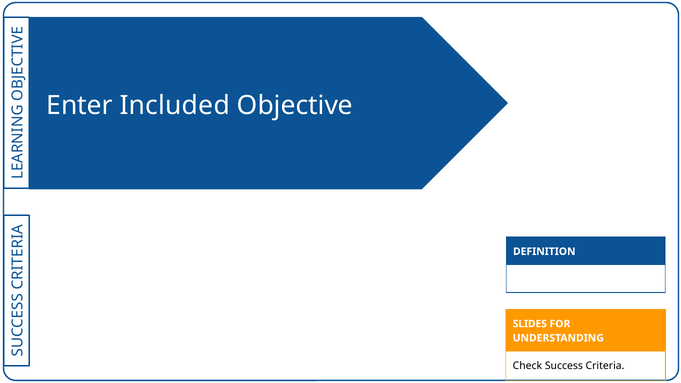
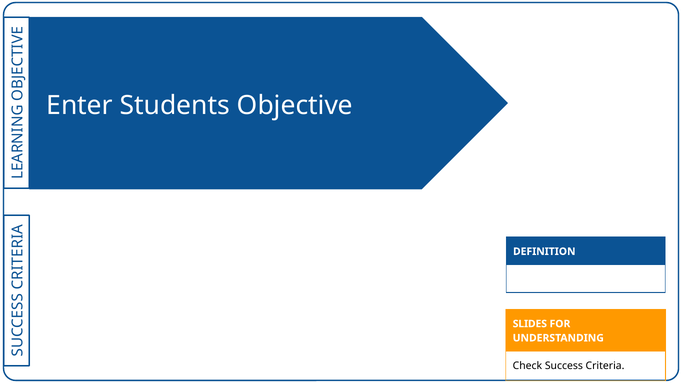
Included: Included -> Students
